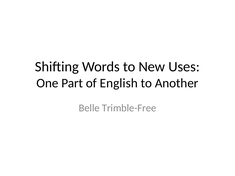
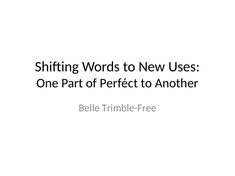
English: English -> Perféct
